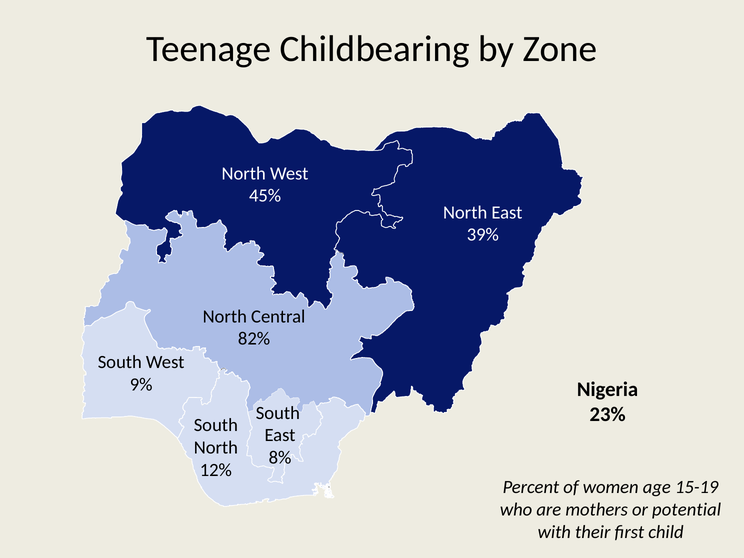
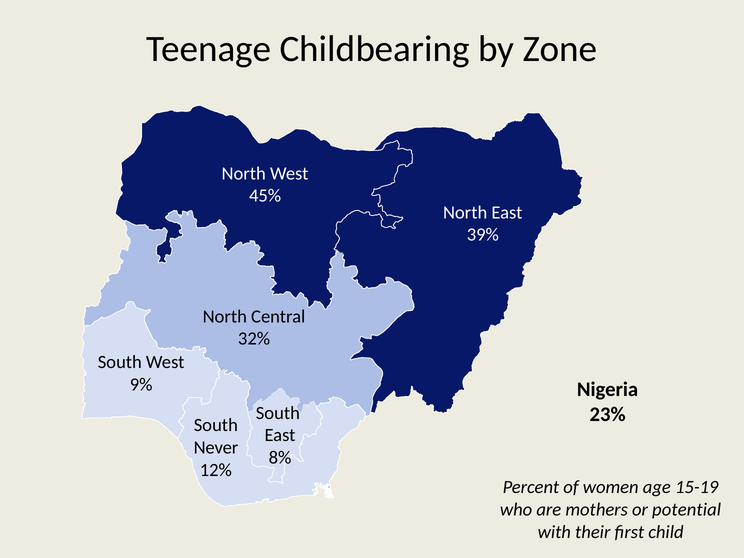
82%: 82% -> 32%
North at (216, 448): North -> Never
